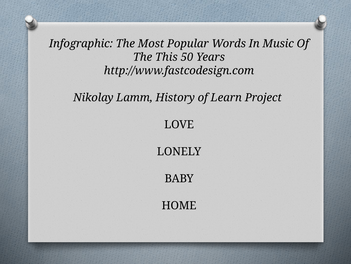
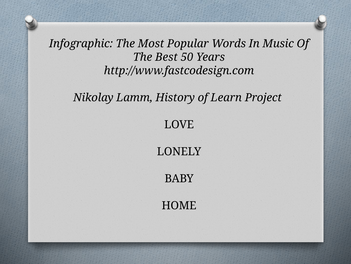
This: This -> Best
